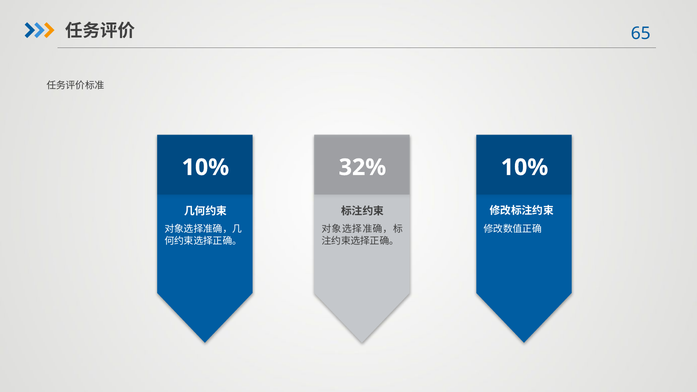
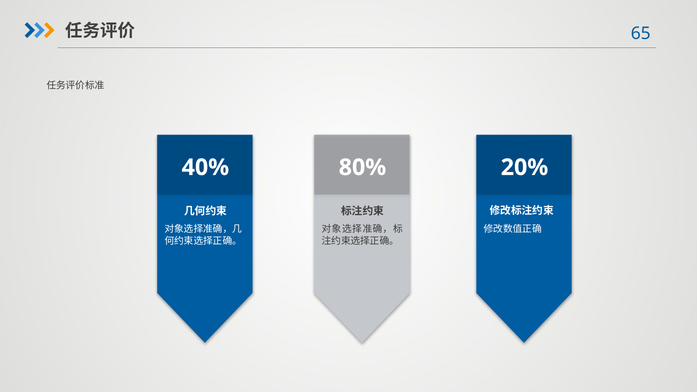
10% at (205, 167): 10% -> 40%
32%: 32% -> 80%
10% at (525, 167): 10% -> 20%
